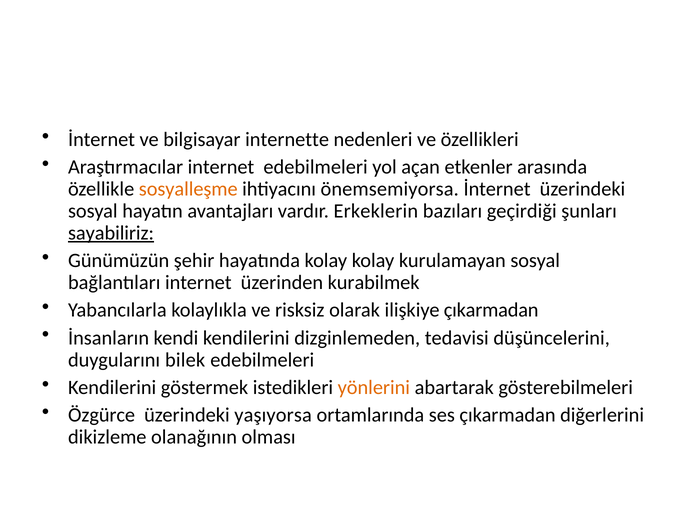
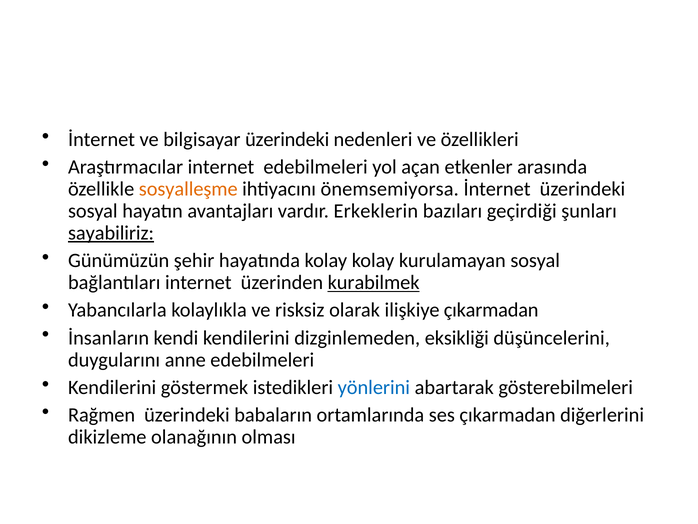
bilgisayar internette: internette -> üzerindeki
kurabilmek underline: none -> present
tedavisi: tedavisi -> eksikliği
bilek: bilek -> anne
yönlerini colour: orange -> blue
Özgürce: Özgürce -> Rağmen
yaşıyorsa: yaşıyorsa -> babaların
